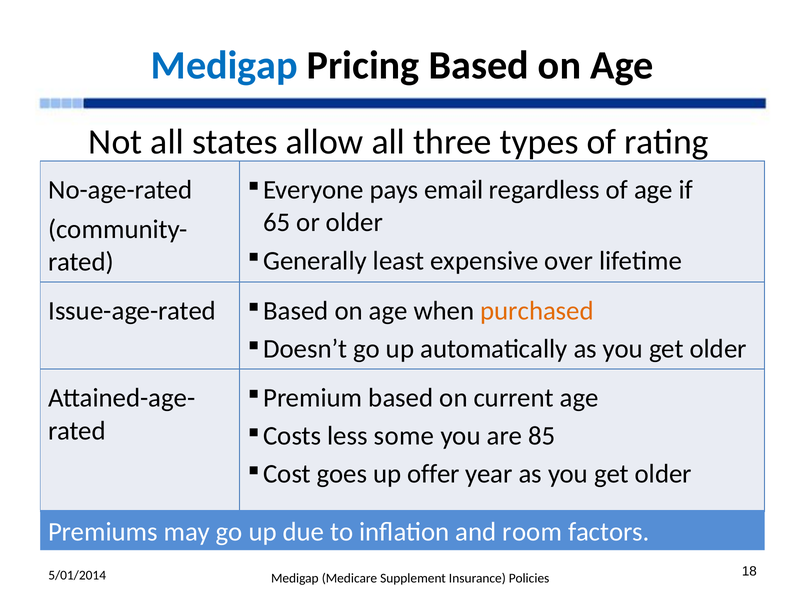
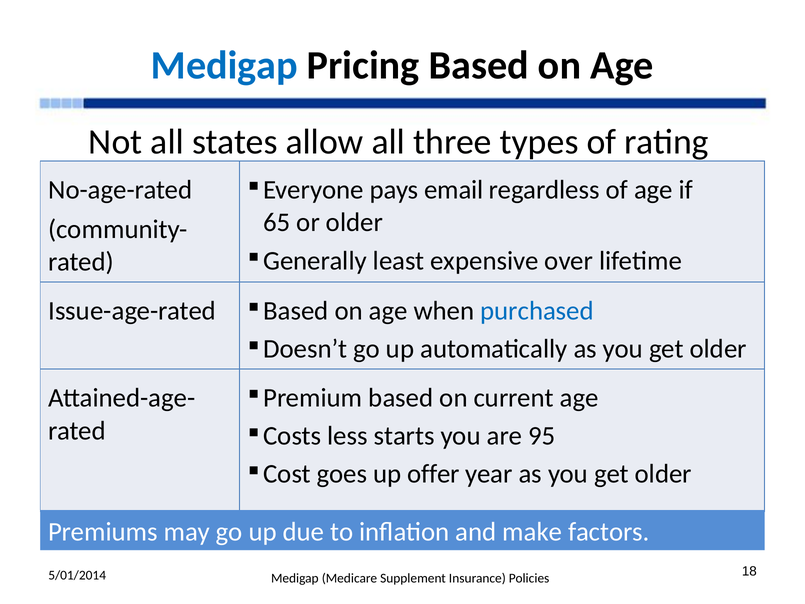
purchased colour: orange -> blue
some: some -> starts
85: 85 -> 95
room: room -> make
